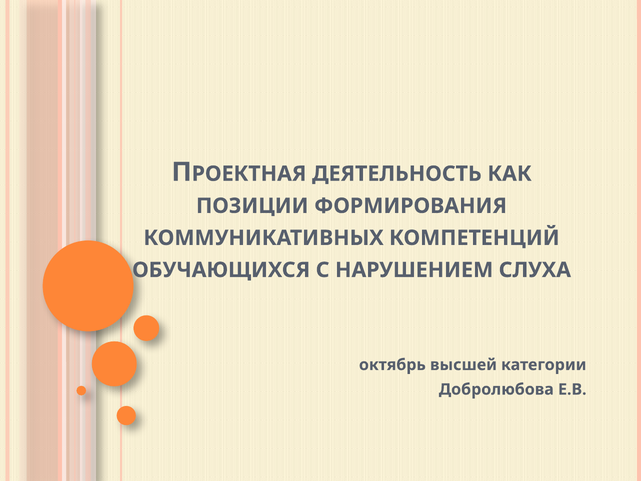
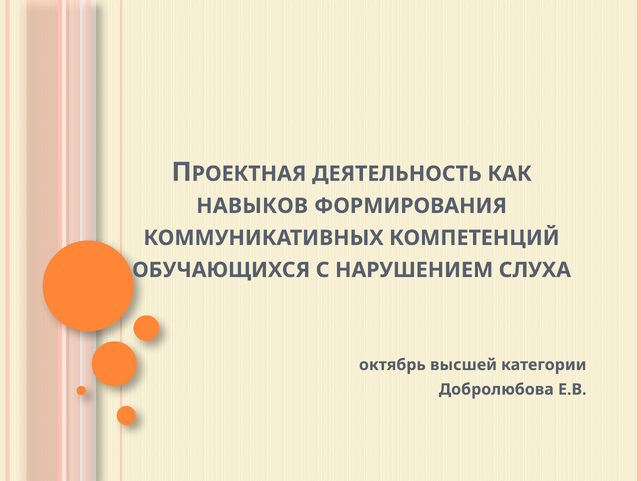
ПОЗИЦИИ: ПОЗИЦИИ -> НАВЫКОВ
